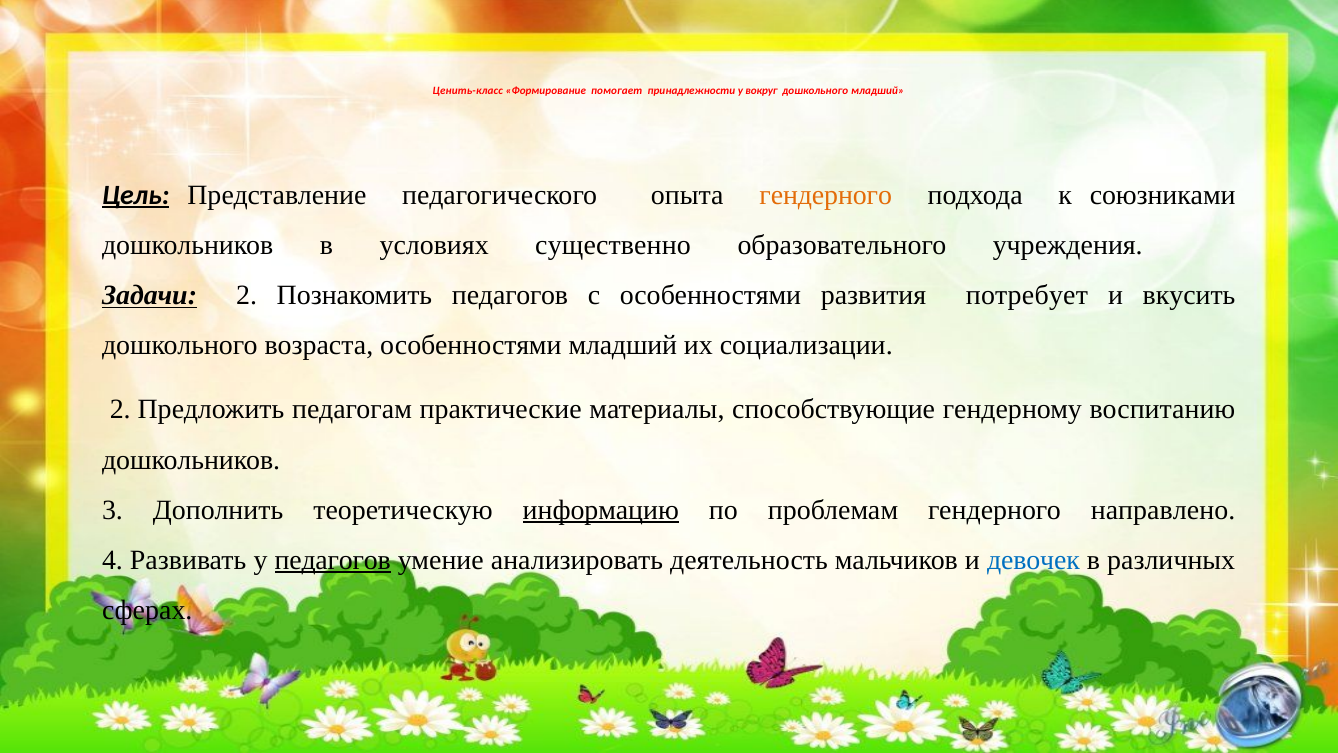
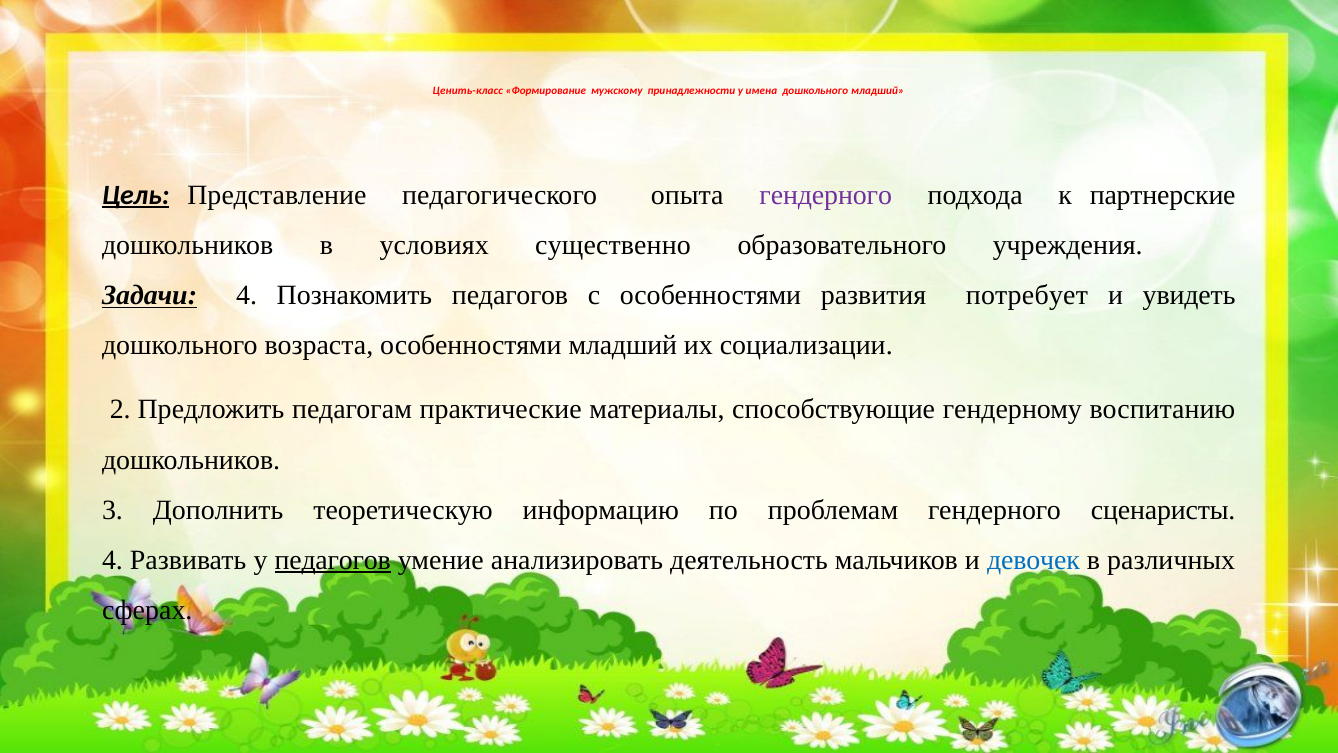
помогает: помогает -> мужскому
вокруг: вокруг -> имена
гендерного at (826, 195) colour: orange -> purple
союзниками: союзниками -> партнерские
Задачи 2: 2 -> 4
вкусить: вкусить -> увидеть
информацию underline: present -> none
направлено: направлено -> сценаристы
